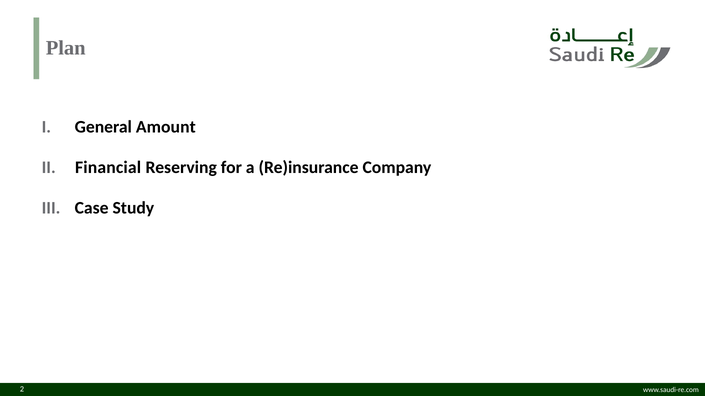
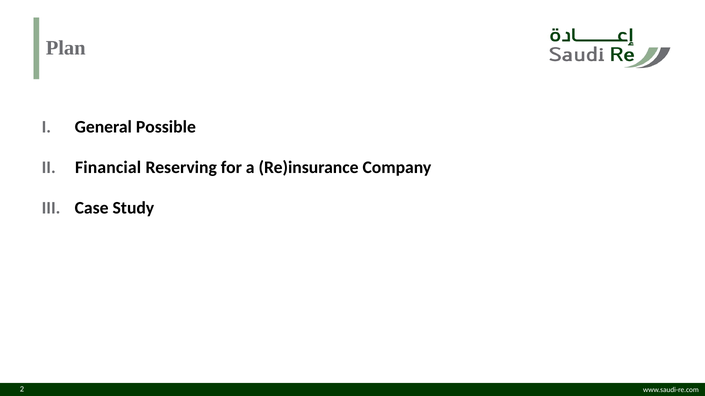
Amount: Amount -> Possible
